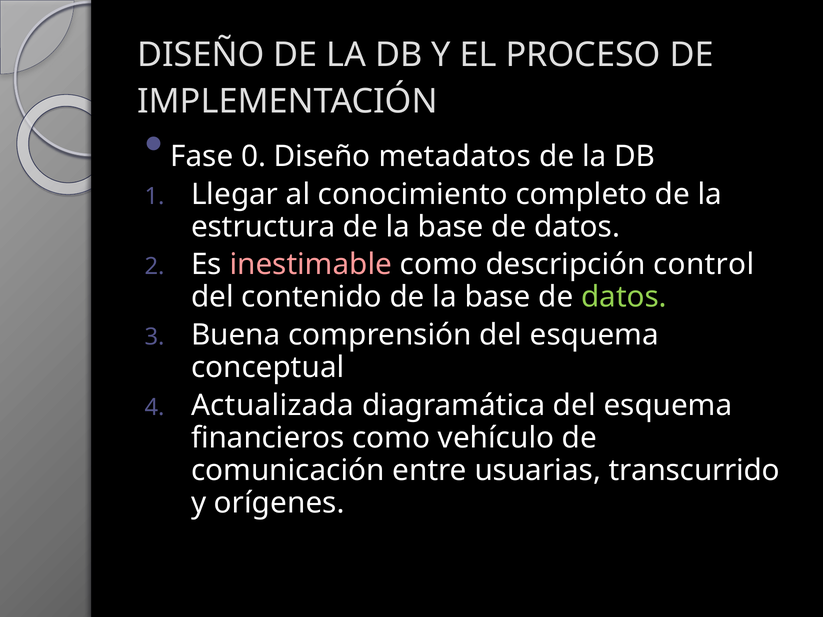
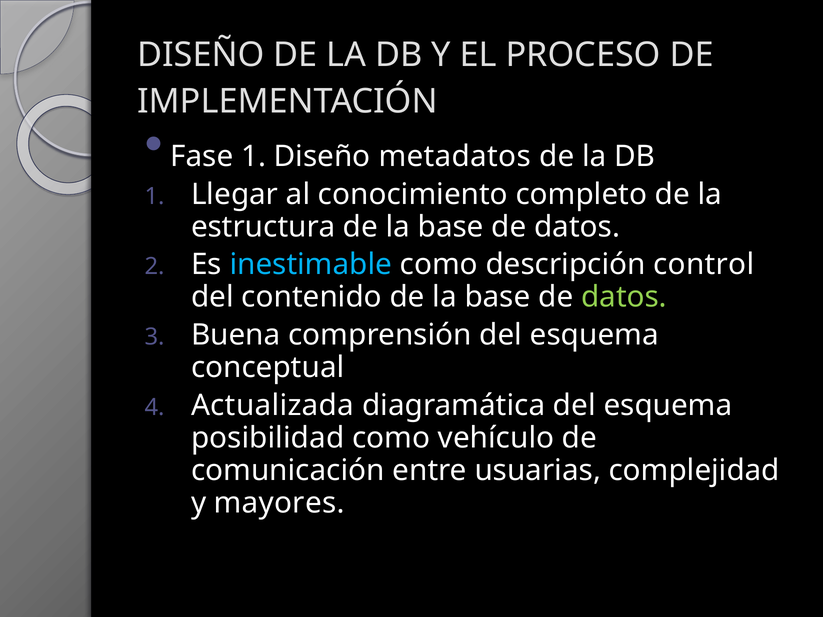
Fase 0: 0 -> 1
inestimable colour: pink -> light blue
financieros: financieros -> posibilidad
transcurrido: transcurrido -> complejidad
orígenes: orígenes -> mayores
